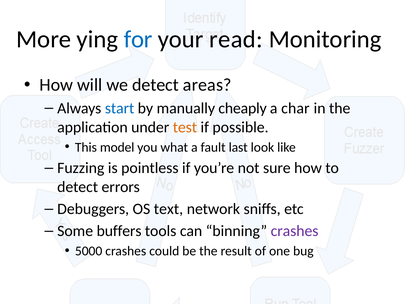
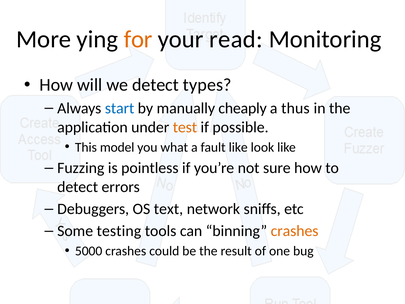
for colour: blue -> orange
areas: areas -> types
char: char -> thus
fault last: last -> like
buffers: buffers -> testing
crashes at (295, 231) colour: purple -> orange
